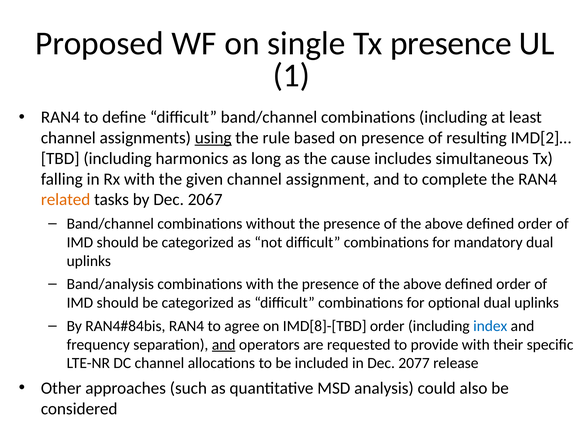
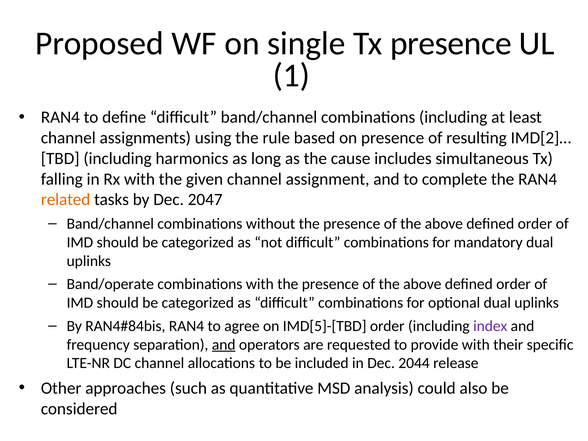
using underline: present -> none
2067: 2067 -> 2047
Band/analysis: Band/analysis -> Band/operate
IMD[8]-[TBD: IMD[8]-[TBD -> IMD[5]-[TBD
index colour: blue -> purple
2077: 2077 -> 2044
